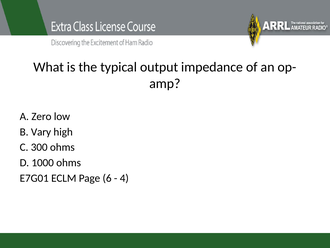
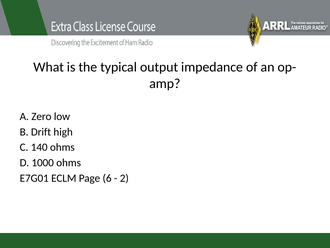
Vary: Vary -> Drift
300: 300 -> 140
4: 4 -> 2
